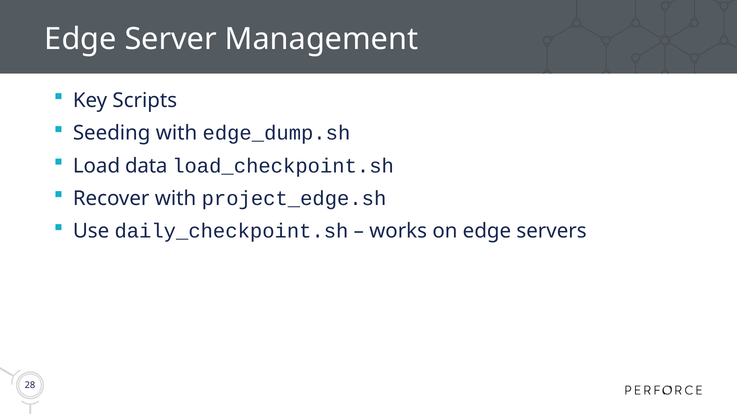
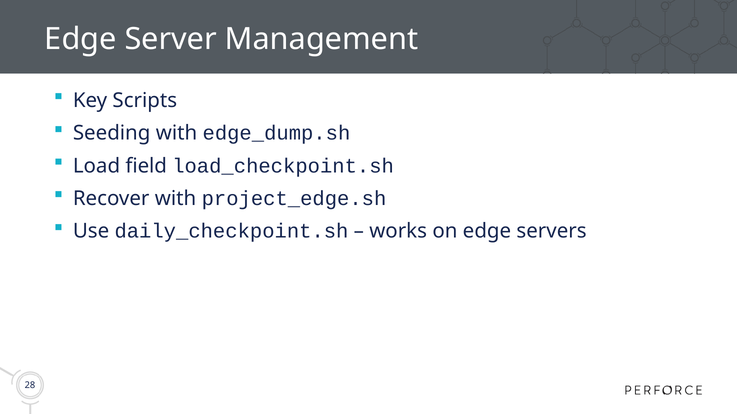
data: data -> field
